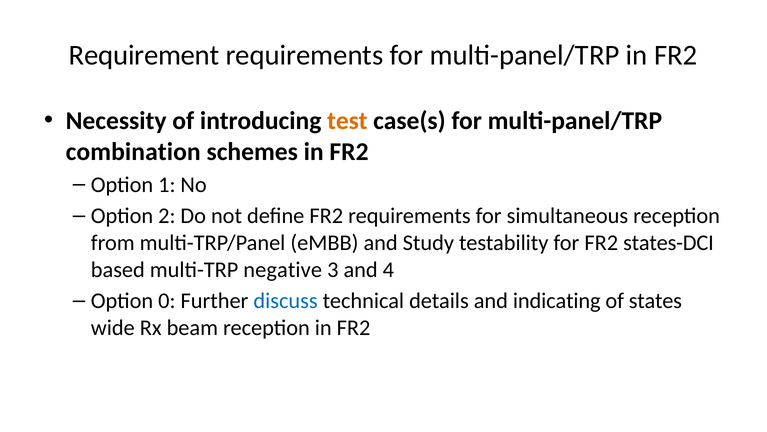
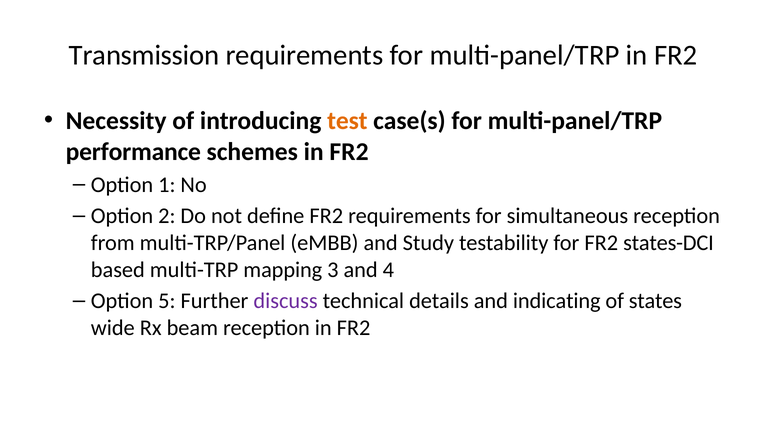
Requirement: Requirement -> Transmission
combination: combination -> performance
negative: negative -> mapping
0: 0 -> 5
discuss colour: blue -> purple
